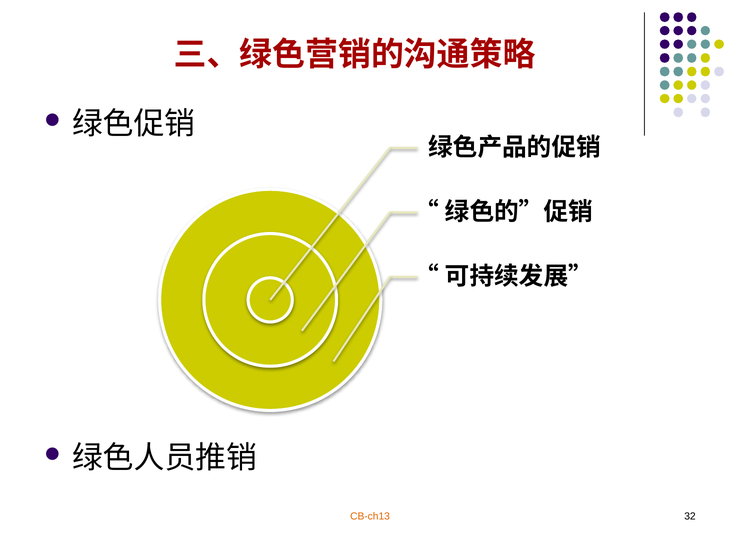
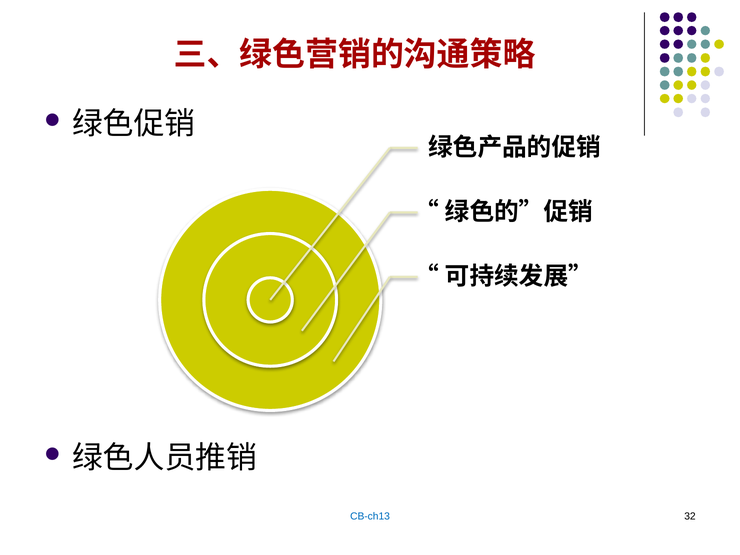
CB-ch13 colour: orange -> blue
